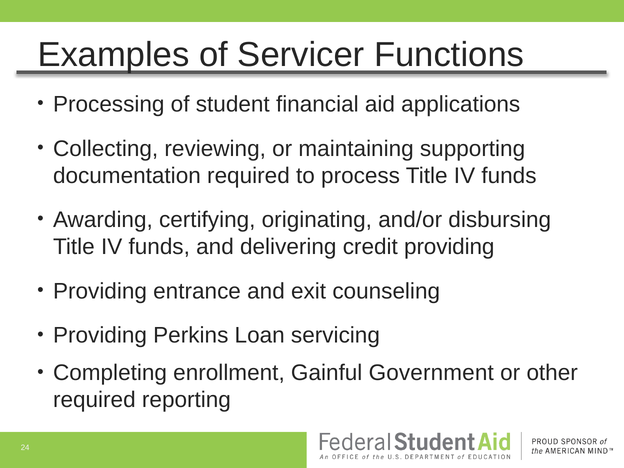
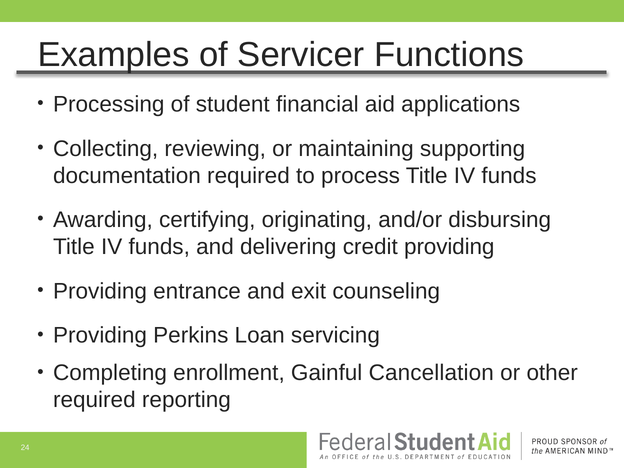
Government: Government -> Cancellation
